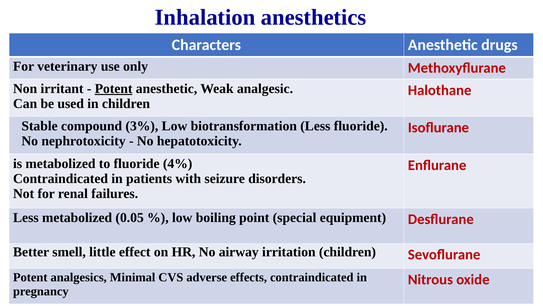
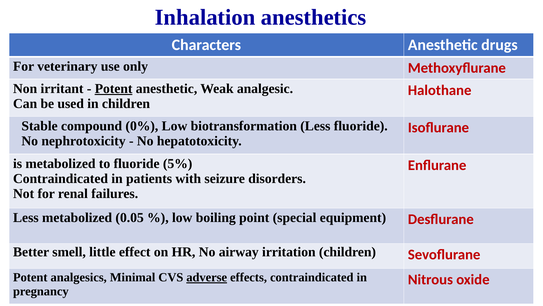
3%: 3% -> 0%
4%: 4% -> 5%
adverse underline: none -> present
